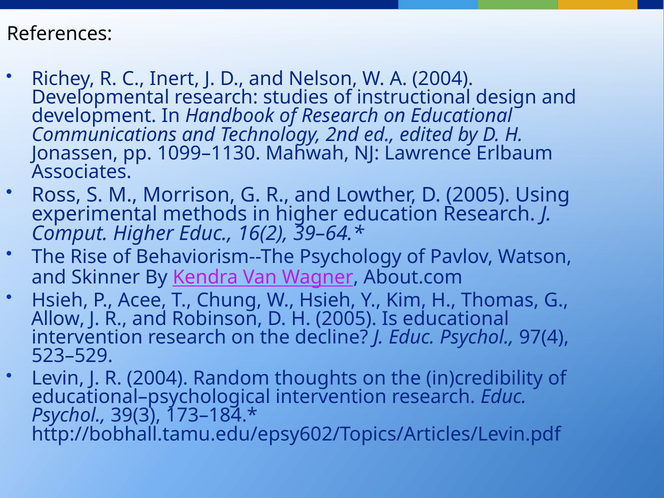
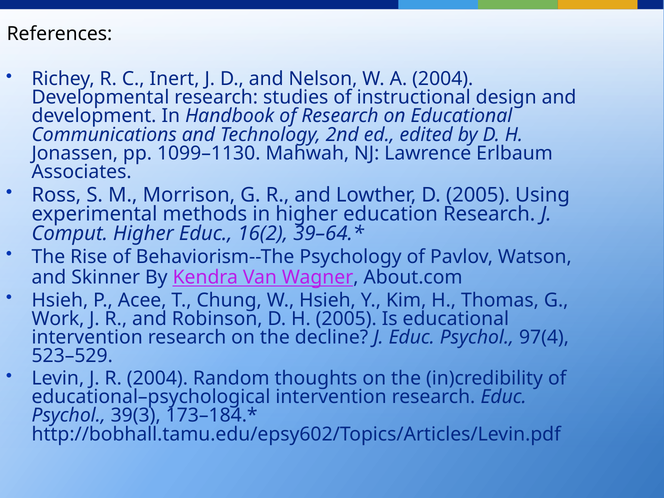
Allow: Allow -> Work
